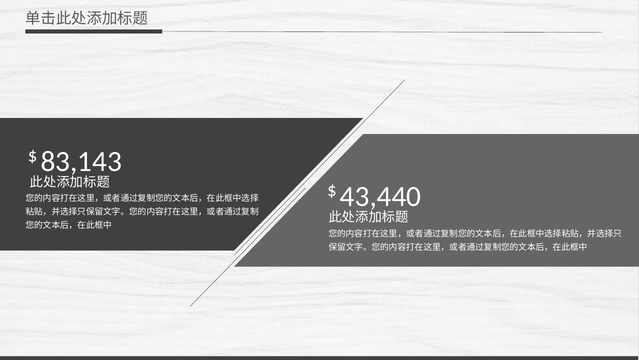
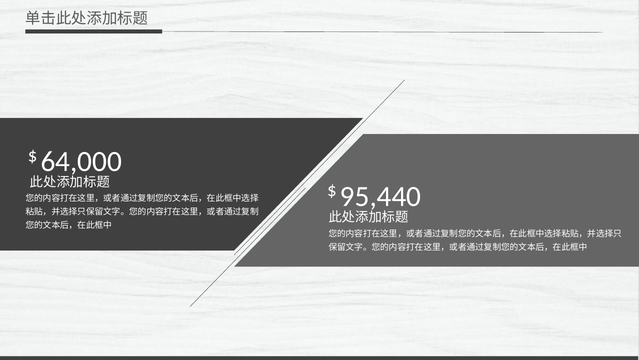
83,143: 83,143 -> 64,000
43,440: 43,440 -> 95,440
